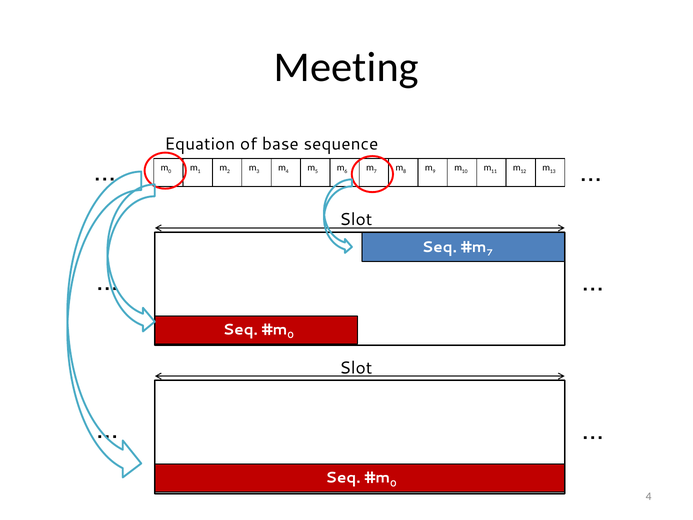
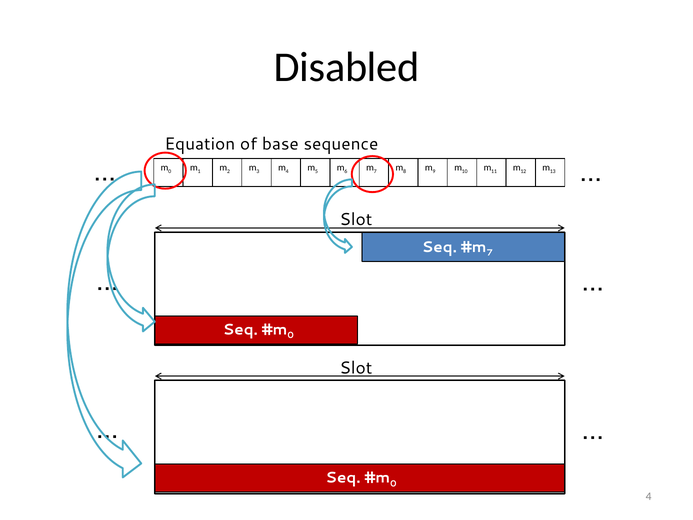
Meeting: Meeting -> Disabled
